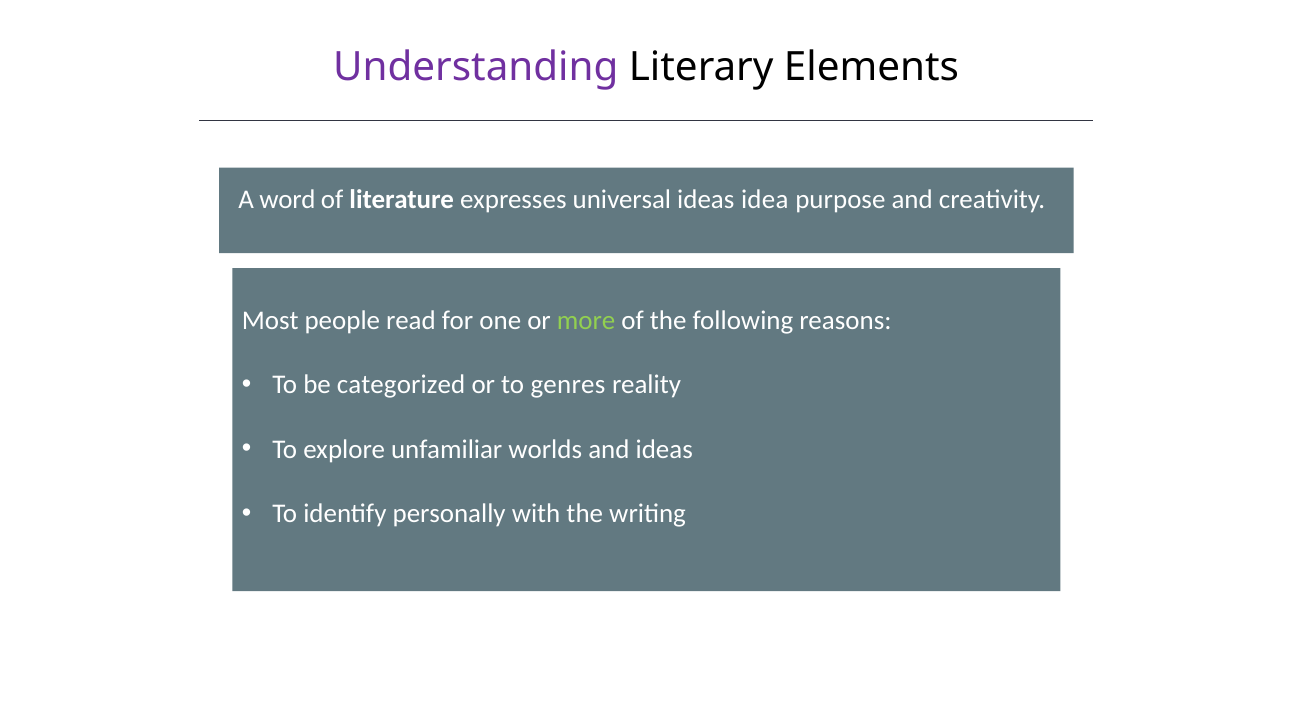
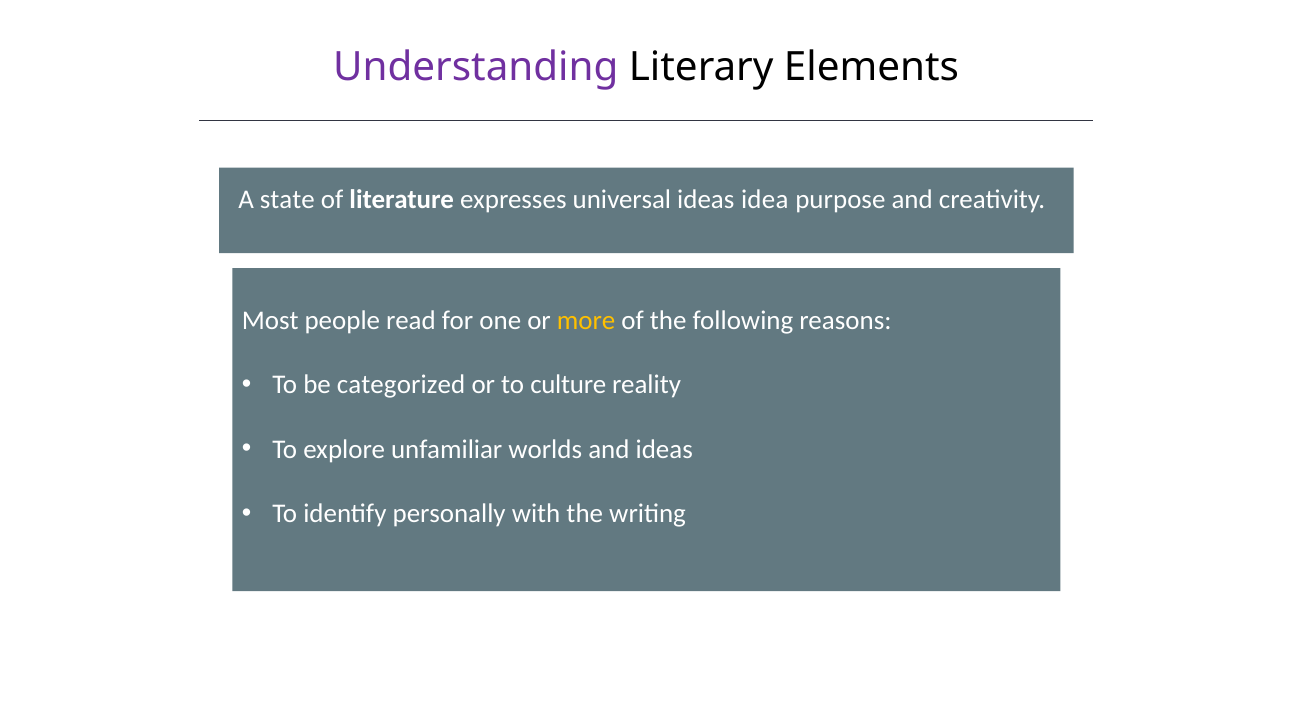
word: word -> state
more colour: light green -> yellow
genres: genres -> culture
